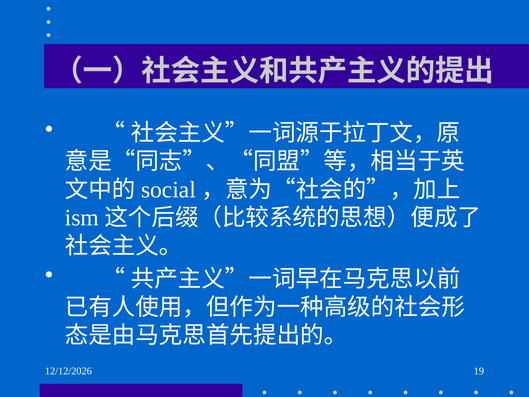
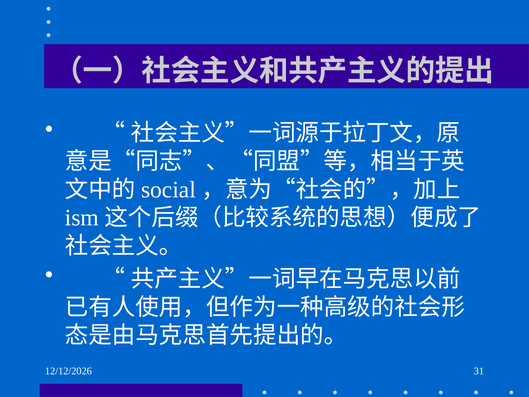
19: 19 -> 31
